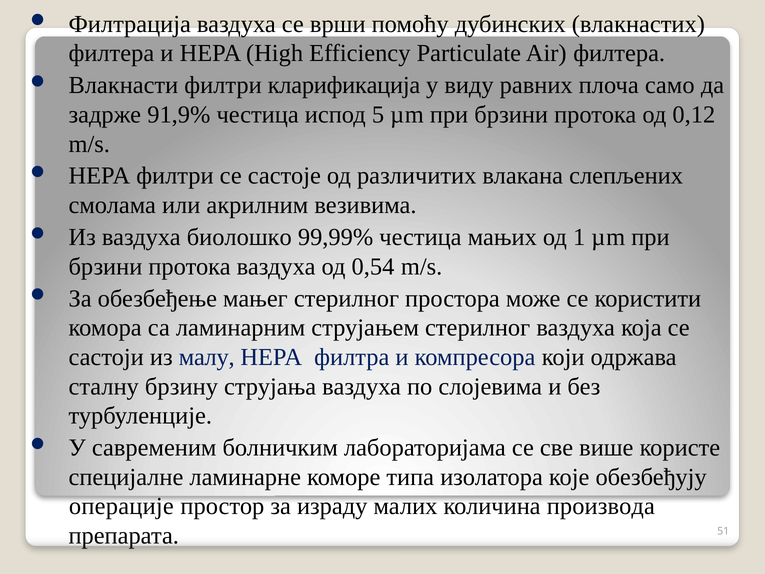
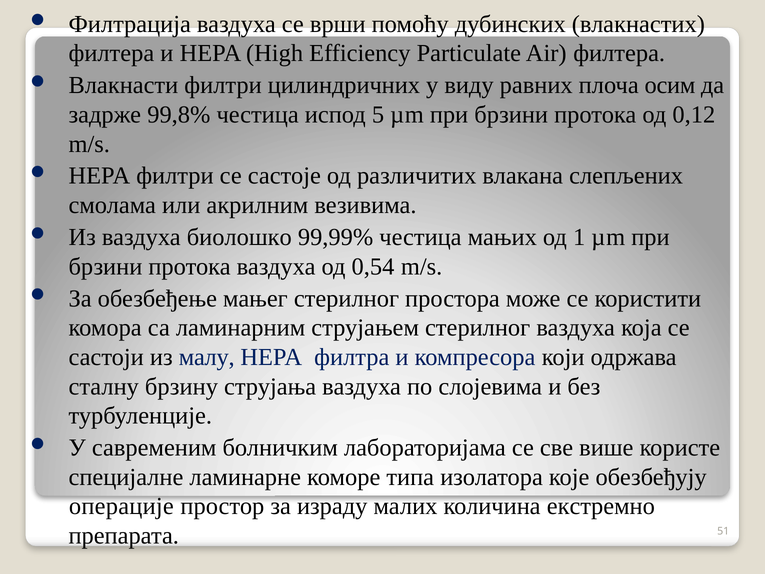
кларификација: кларификација -> цилиндричних
само: само -> осим
91,9%: 91,9% -> 99,8%
производа: производа -> екстремно
